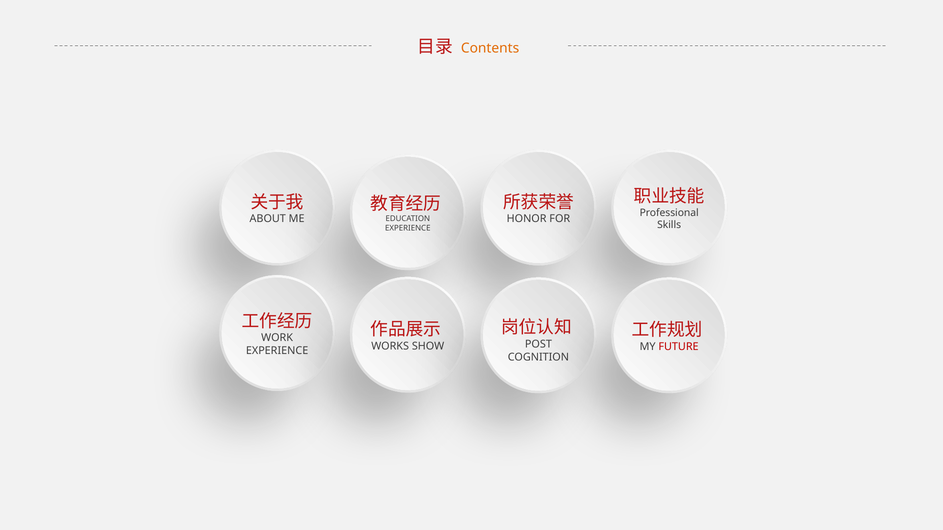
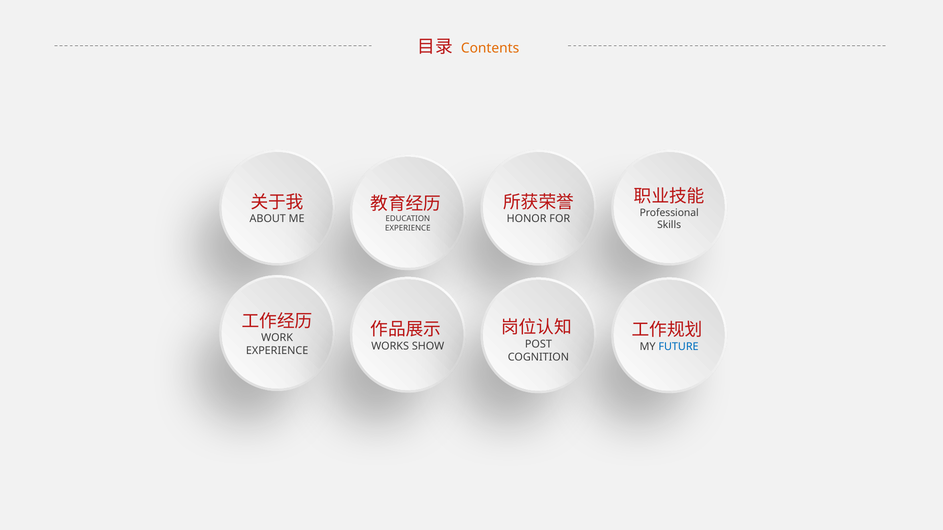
FUTURE colour: red -> blue
